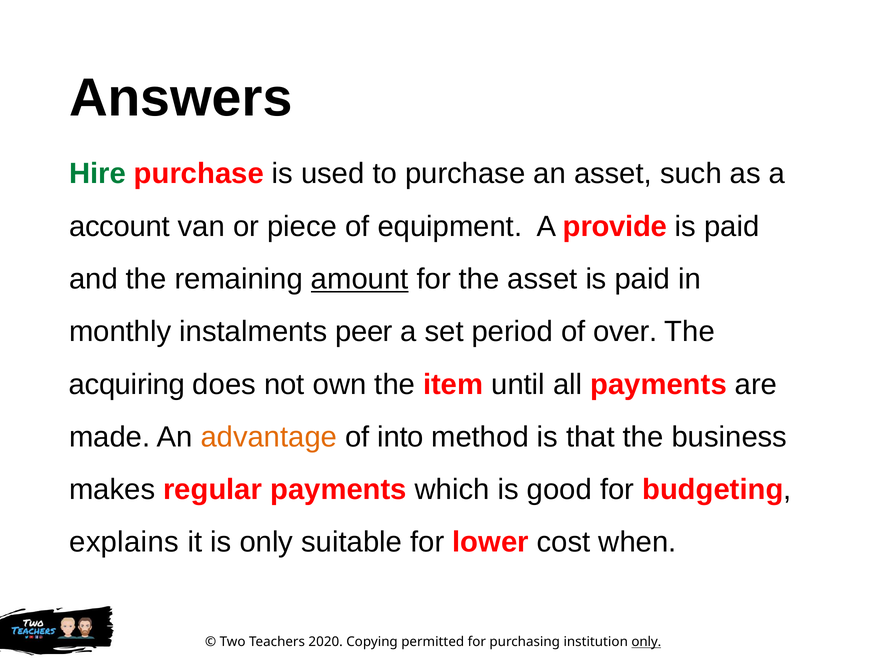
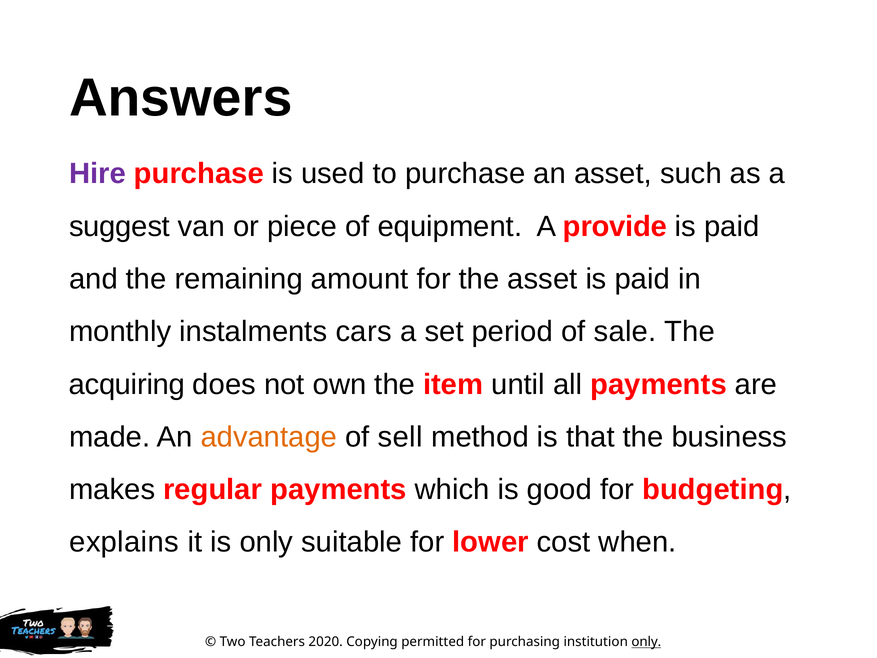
Hire colour: green -> purple
account: account -> suggest
amount underline: present -> none
peer: peer -> cars
over: over -> sale
into: into -> sell
